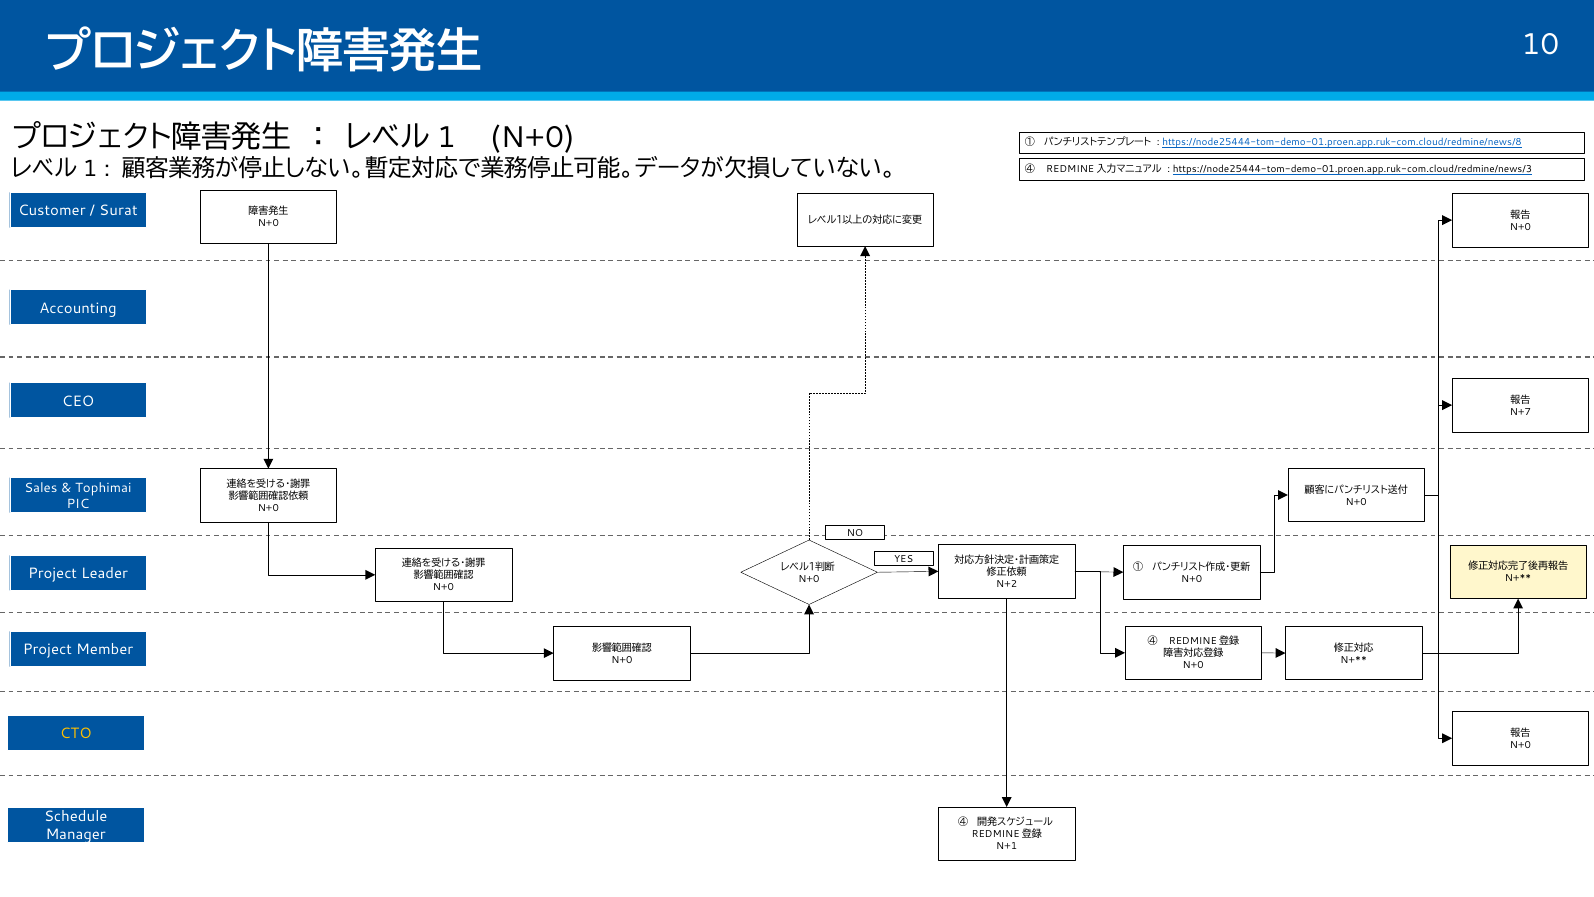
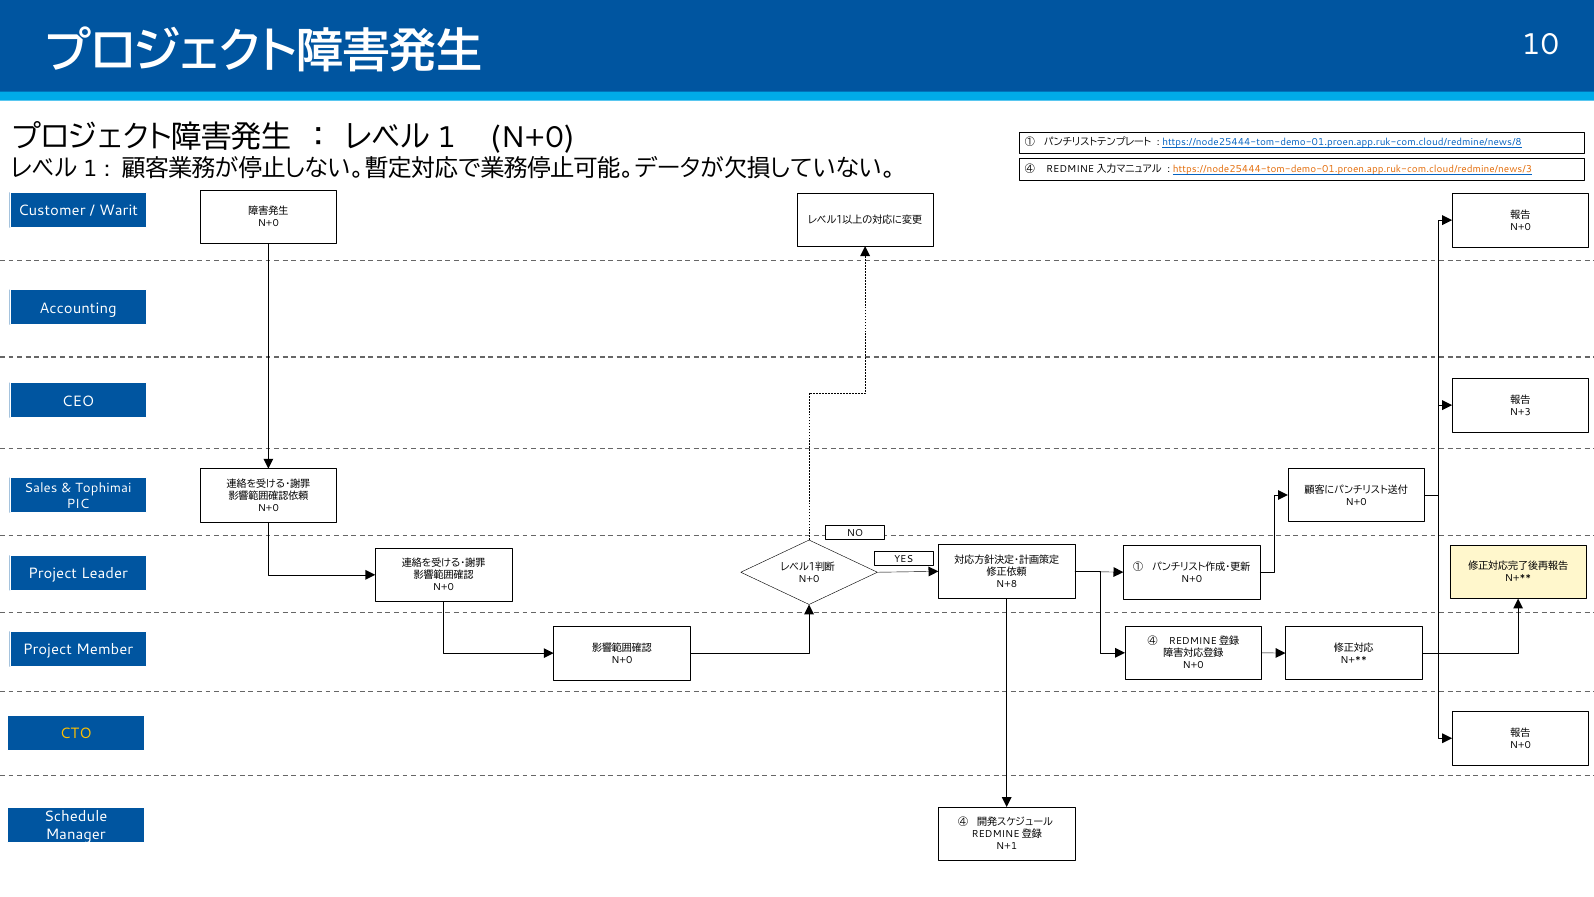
https://node25444-tom-demo-01.proen.app.ruk-com.cloud/redmine/news/3 colour: black -> orange
Surat: Surat -> Warit
N+7: N+7 -> N+3
N+2: N+2 -> N+8
